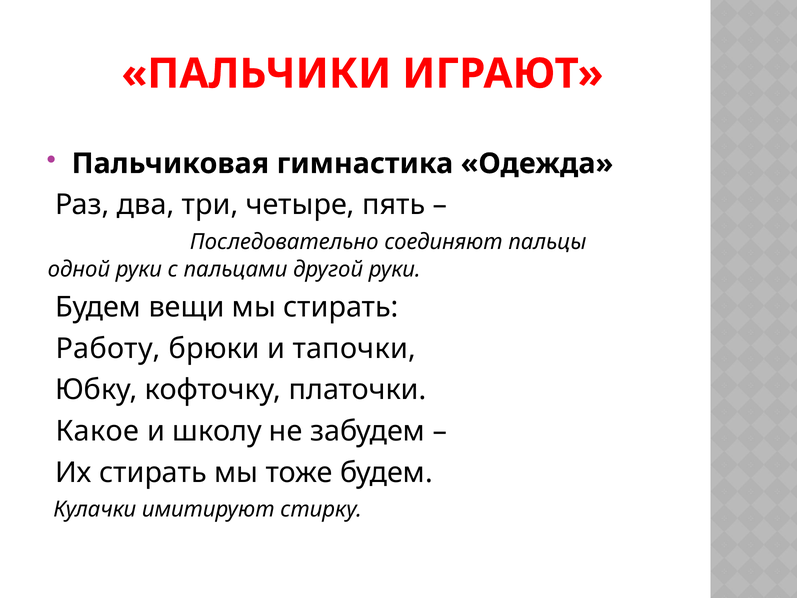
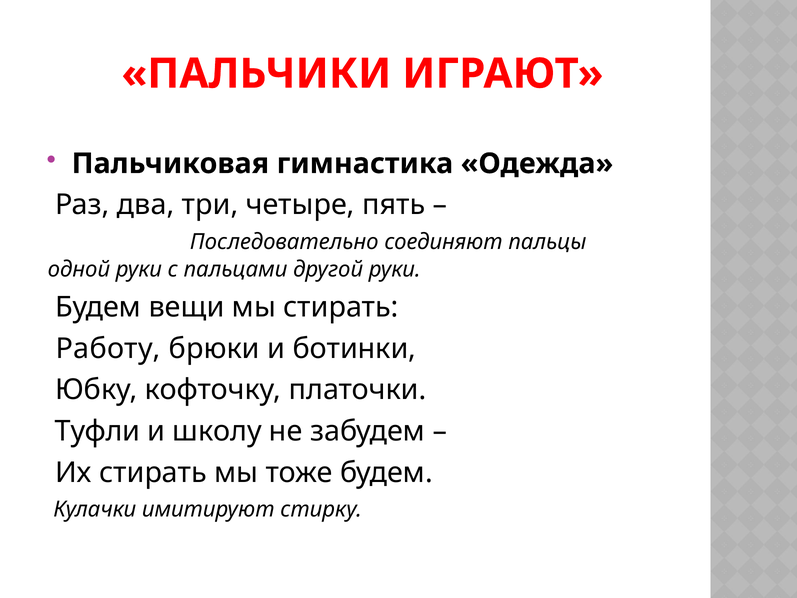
тапочки: тапочки -> ботинки
Какое: Какое -> Туфли
